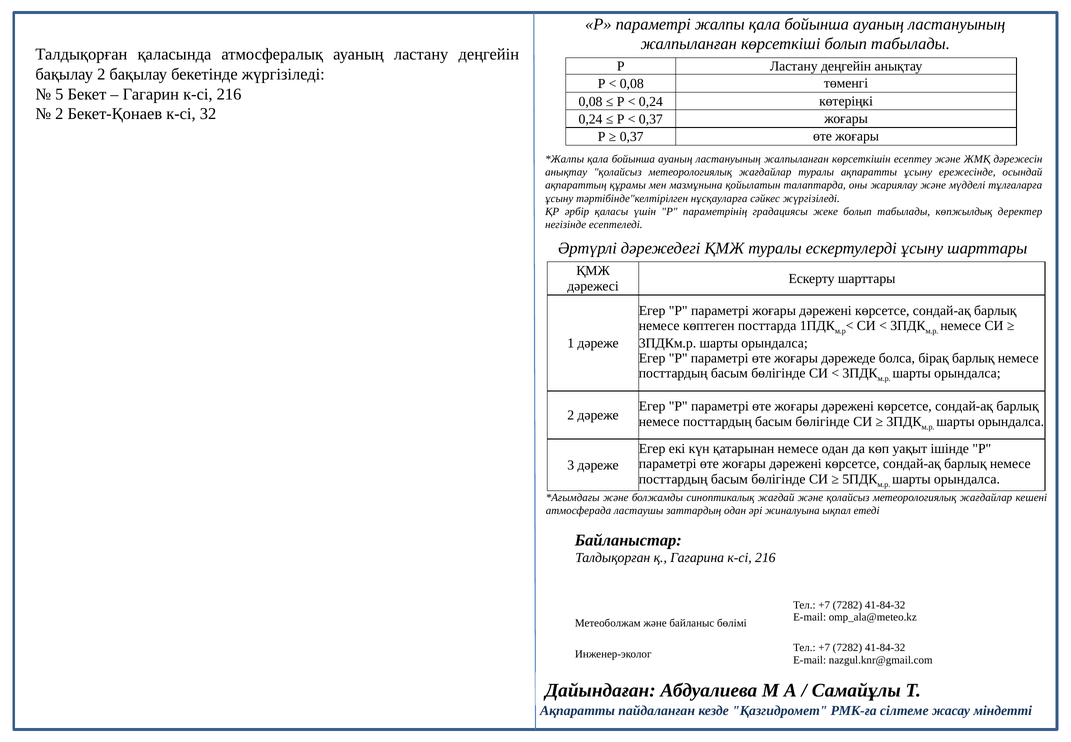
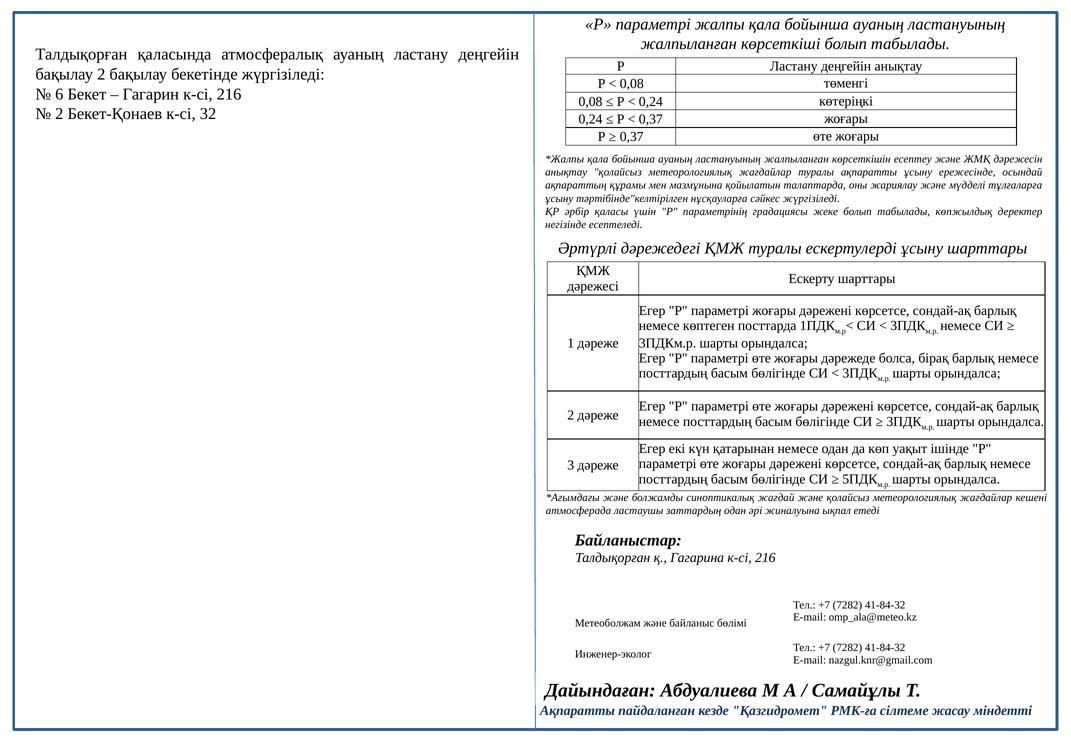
5: 5 -> 6
